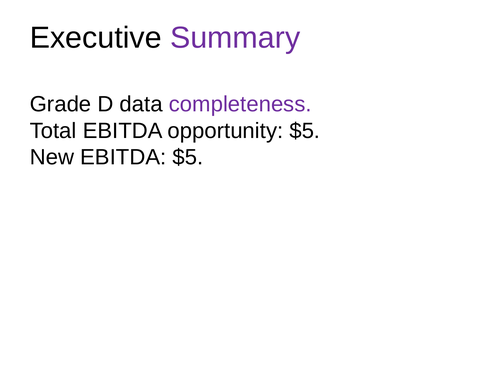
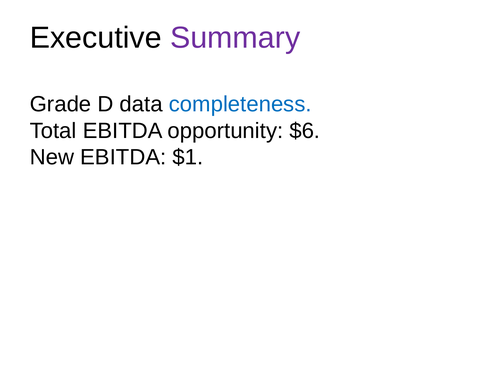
completeness colour: purple -> blue
opportunity $5: $5 -> $6
EBITDA $5: $5 -> $1
